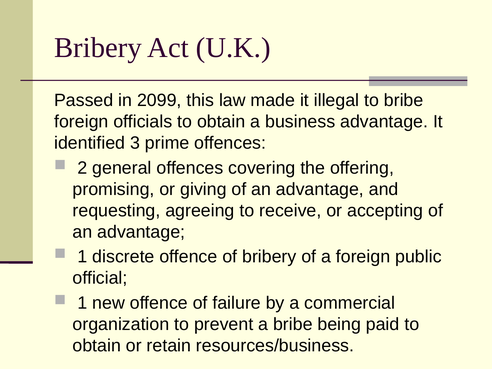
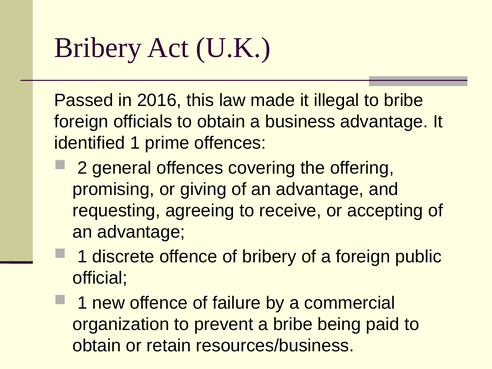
2099: 2099 -> 2016
identified 3: 3 -> 1
